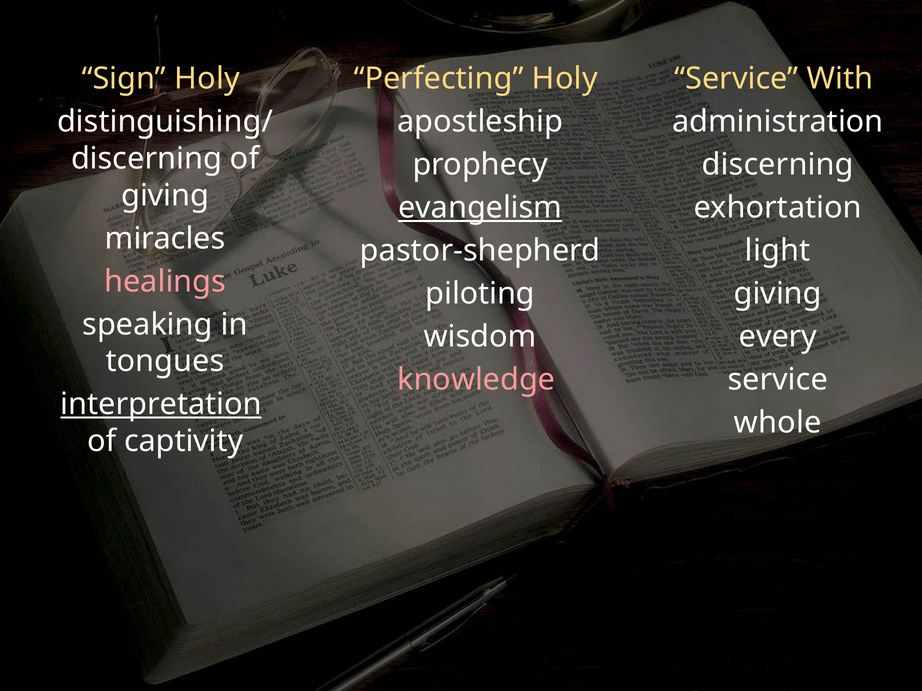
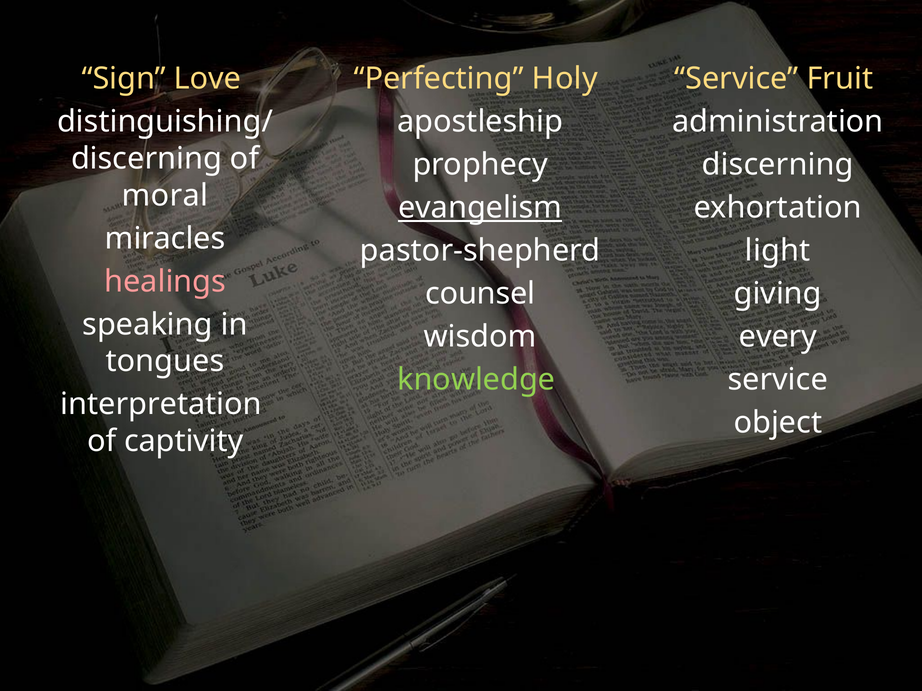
Sign Holy: Holy -> Love
With: With -> Fruit
giving at (165, 196): giving -> moral
piloting: piloting -> counsel
knowledge colour: pink -> light green
interpretation underline: present -> none
whole: whole -> object
